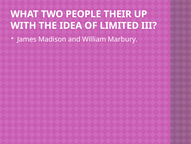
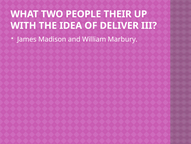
LIMITED: LIMITED -> DELIVER
